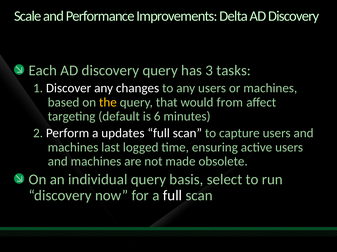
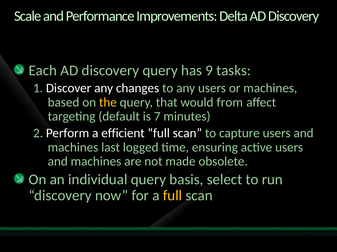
3: 3 -> 9
6: 6 -> 7
updates: updates -> efficient
full at (172, 196) colour: white -> yellow
